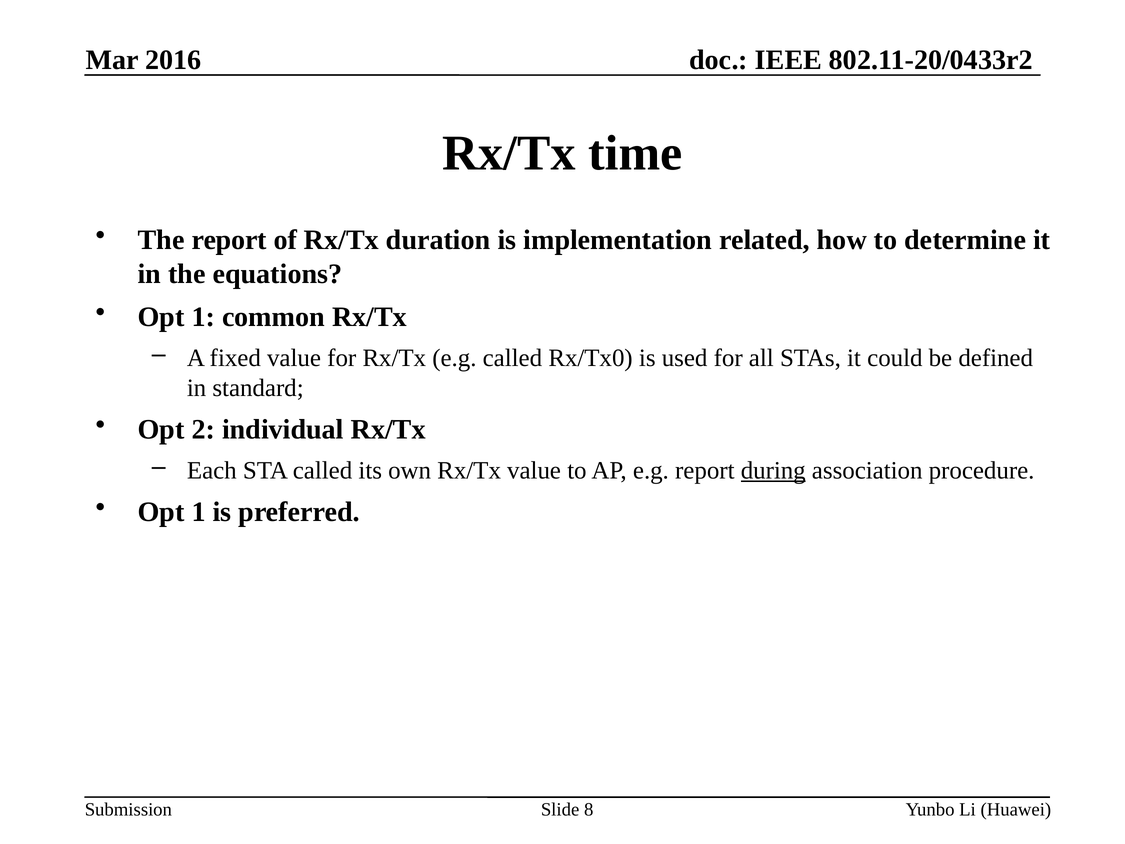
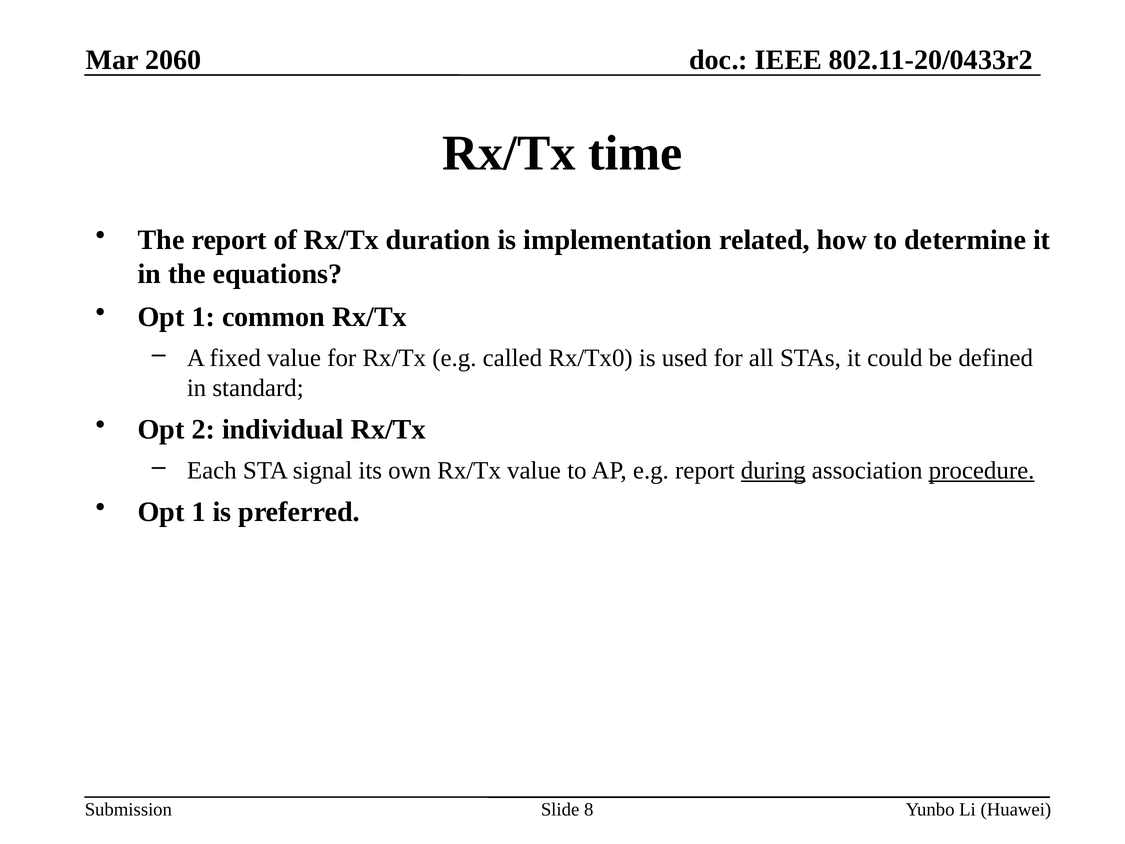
2016: 2016 -> 2060
STA called: called -> signal
procedure underline: none -> present
